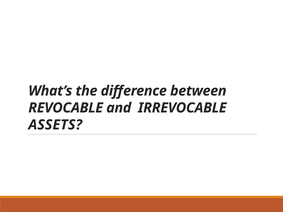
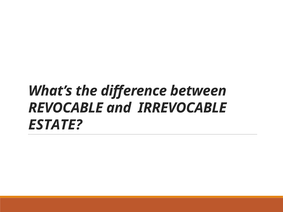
ASSETS: ASSETS -> ESTATE
